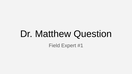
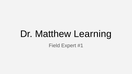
Question: Question -> Learning
